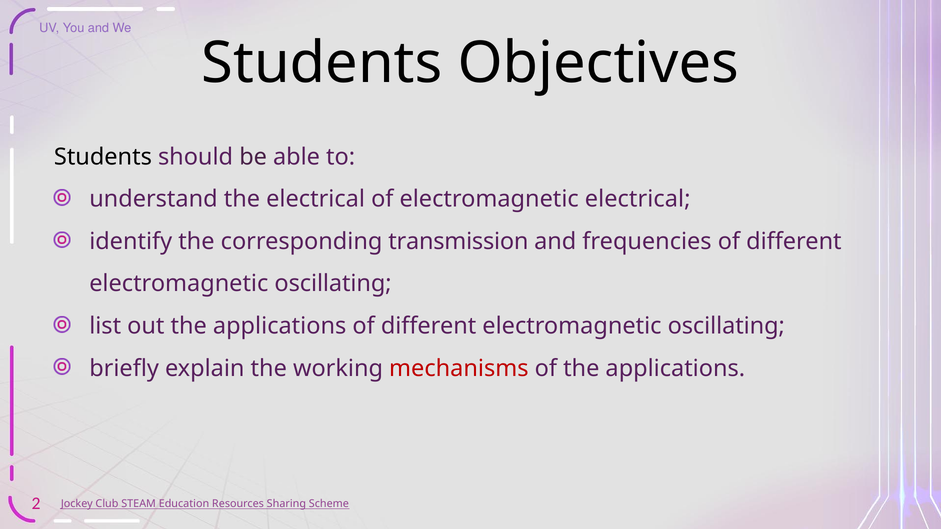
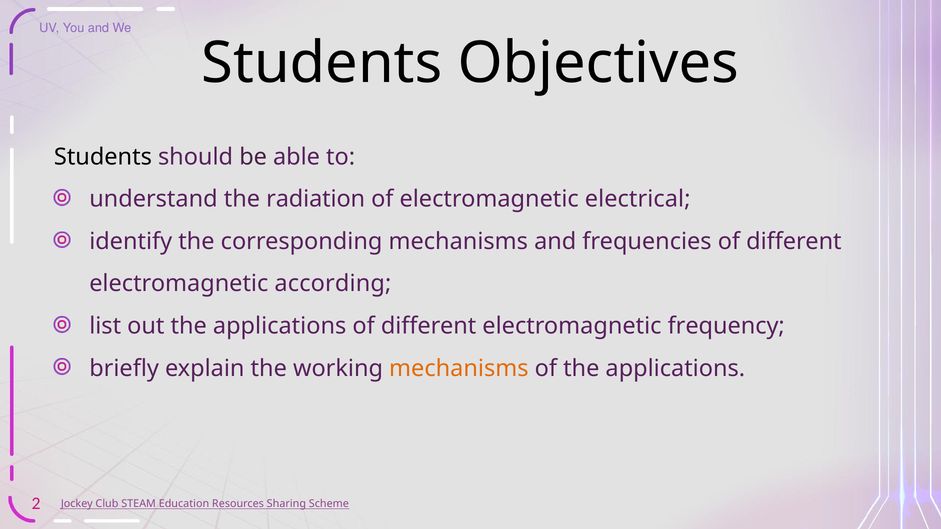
the electrical: electrical -> radiation
corresponding transmission: transmission -> mechanisms
oscillating at (333, 284): oscillating -> according
oscillating at (726, 326): oscillating -> frequency
mechanisms at (459, 369) colour: red -> orange
